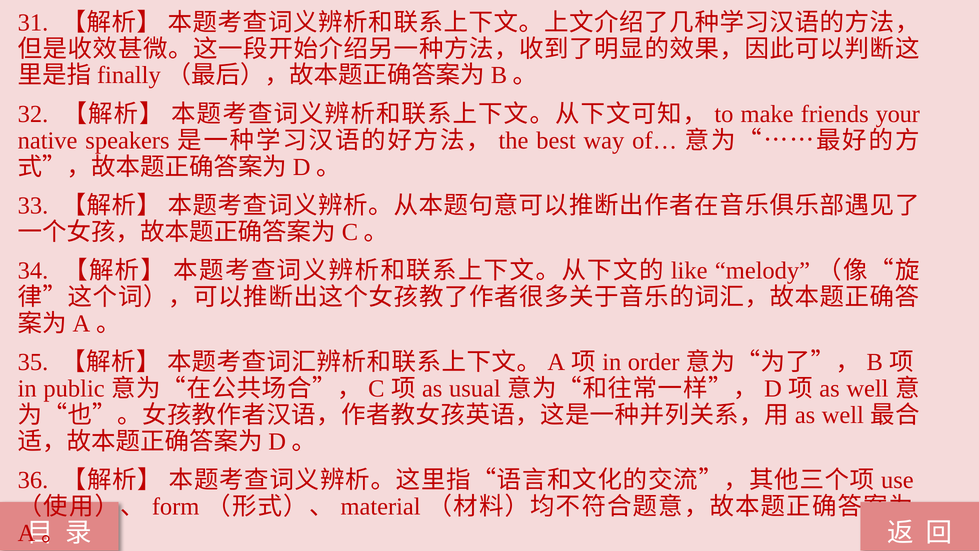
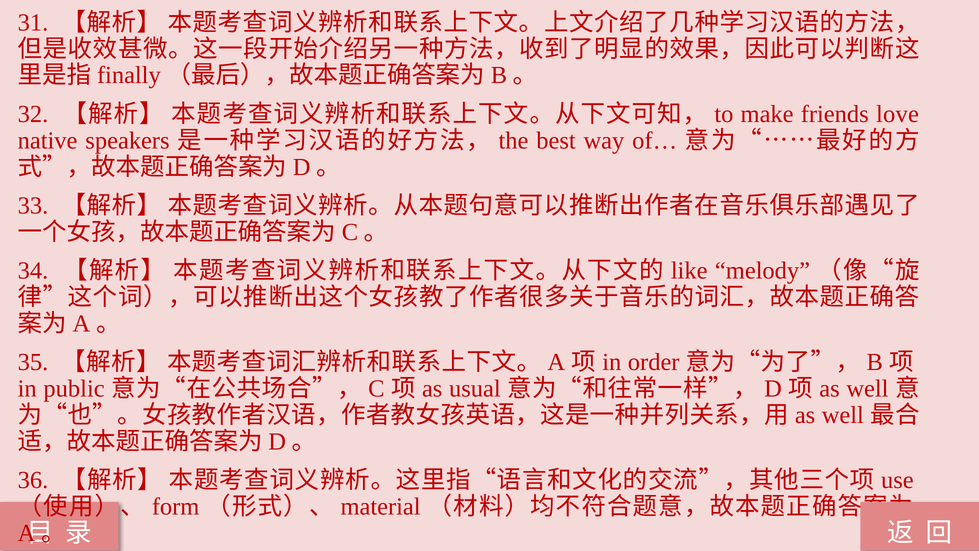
your: your -> love
